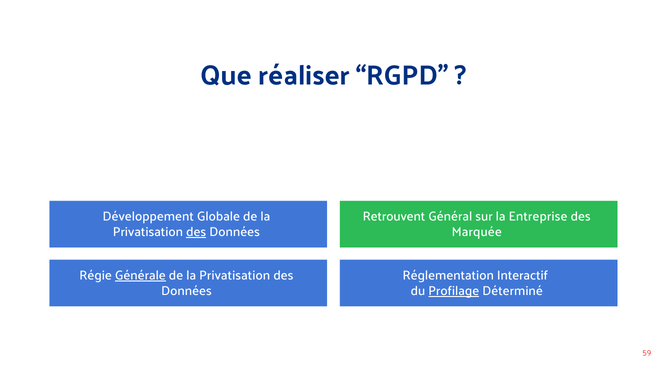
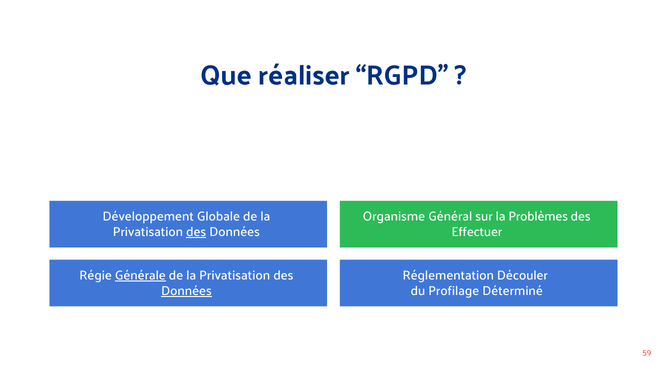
Retrouvent: Retrouvent -> Organisme
Entreprise: Entreprise -> Problèmes
Marquée: Marquée -> Effectuer
Interactif: Interactif -> Découler
Données at (186, 291) underline: none -> present
Profilage underline: present -> none
